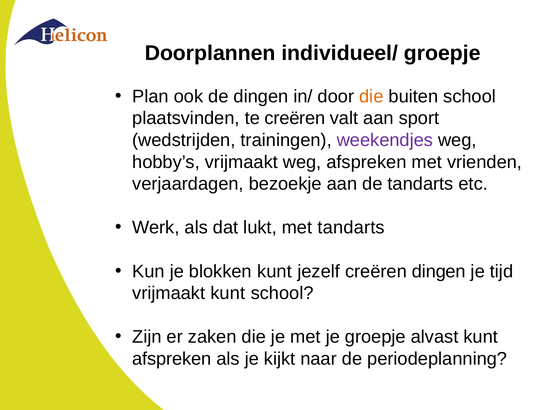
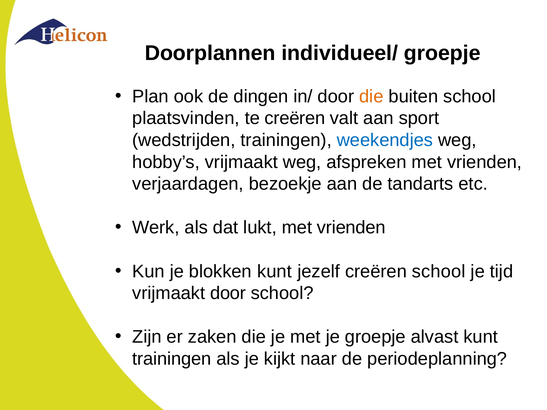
weekendjes colour: purple -> blue
lukt met tandarts: tandarts -> vrienden
creëren dingen: dingen -> school
vrijmaakt kunt: kunt -> door
afspreken at (172, 359): afspreken -> trainingen
